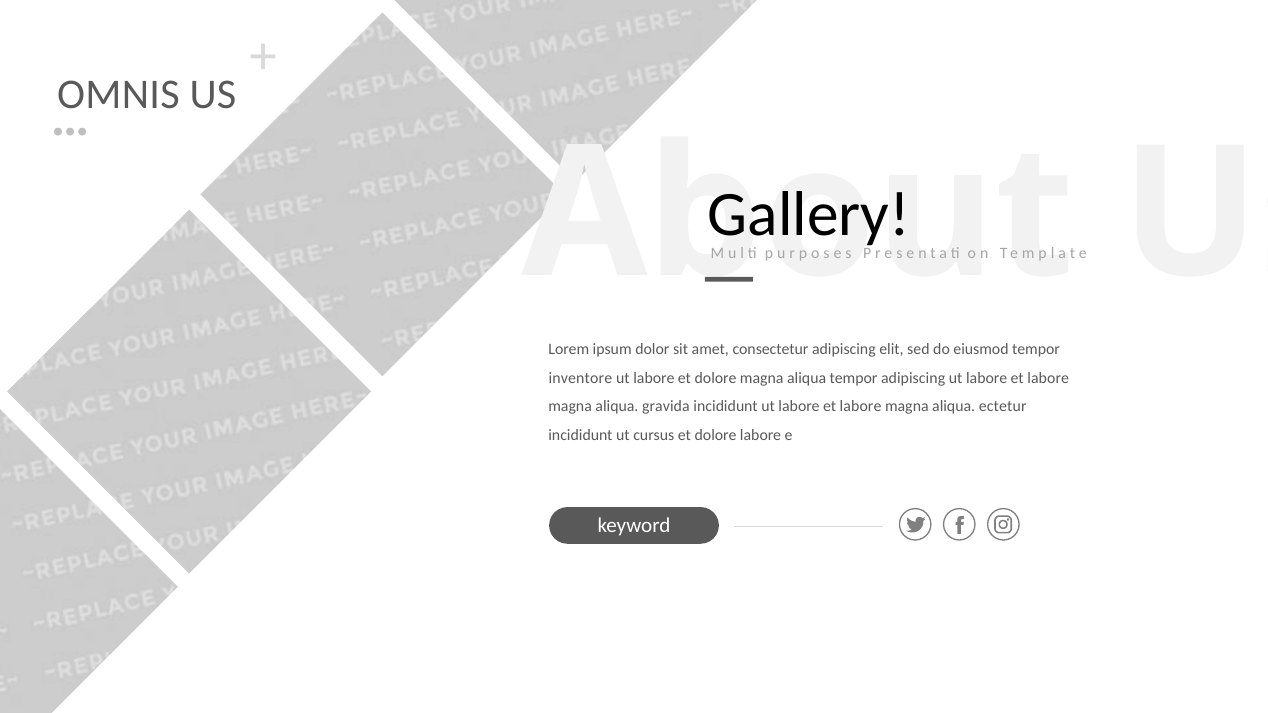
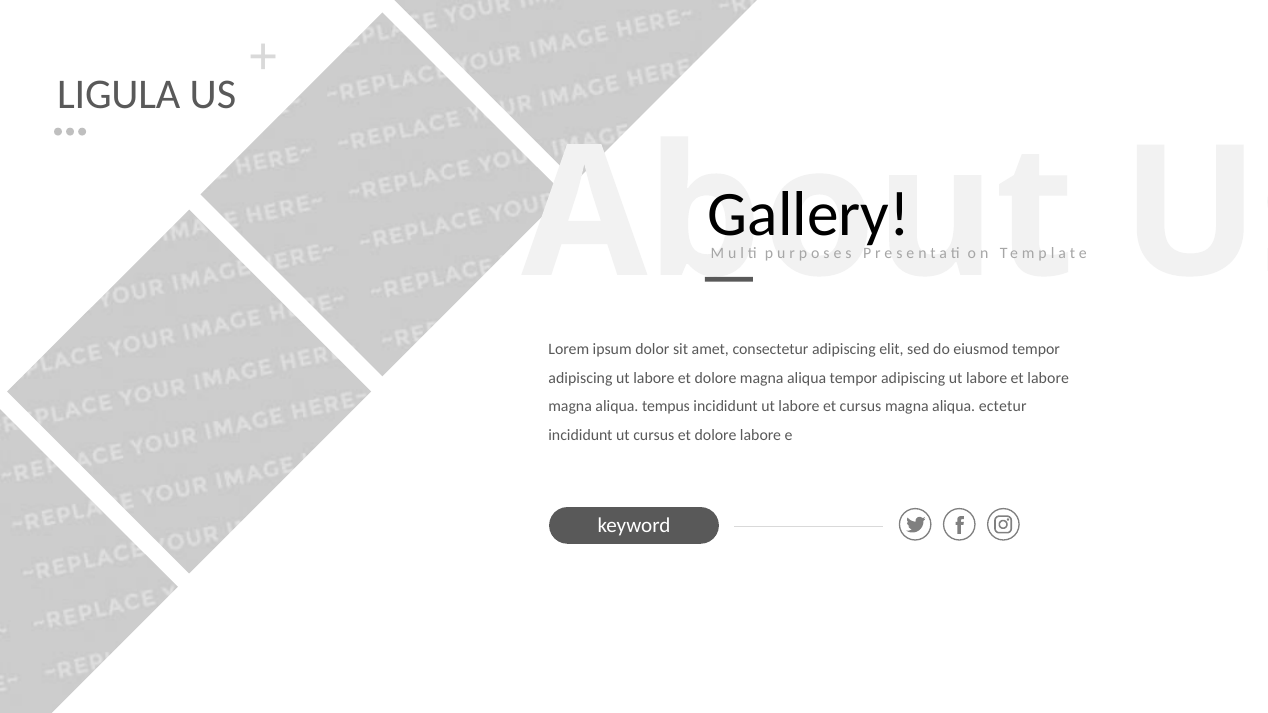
OMNIS: OMNIS -> LIGULA
inventore at (580, 378): inventore -> adipiscing
gravida: gravida -> tempus
labore at (861, 407): labore -> cursus
